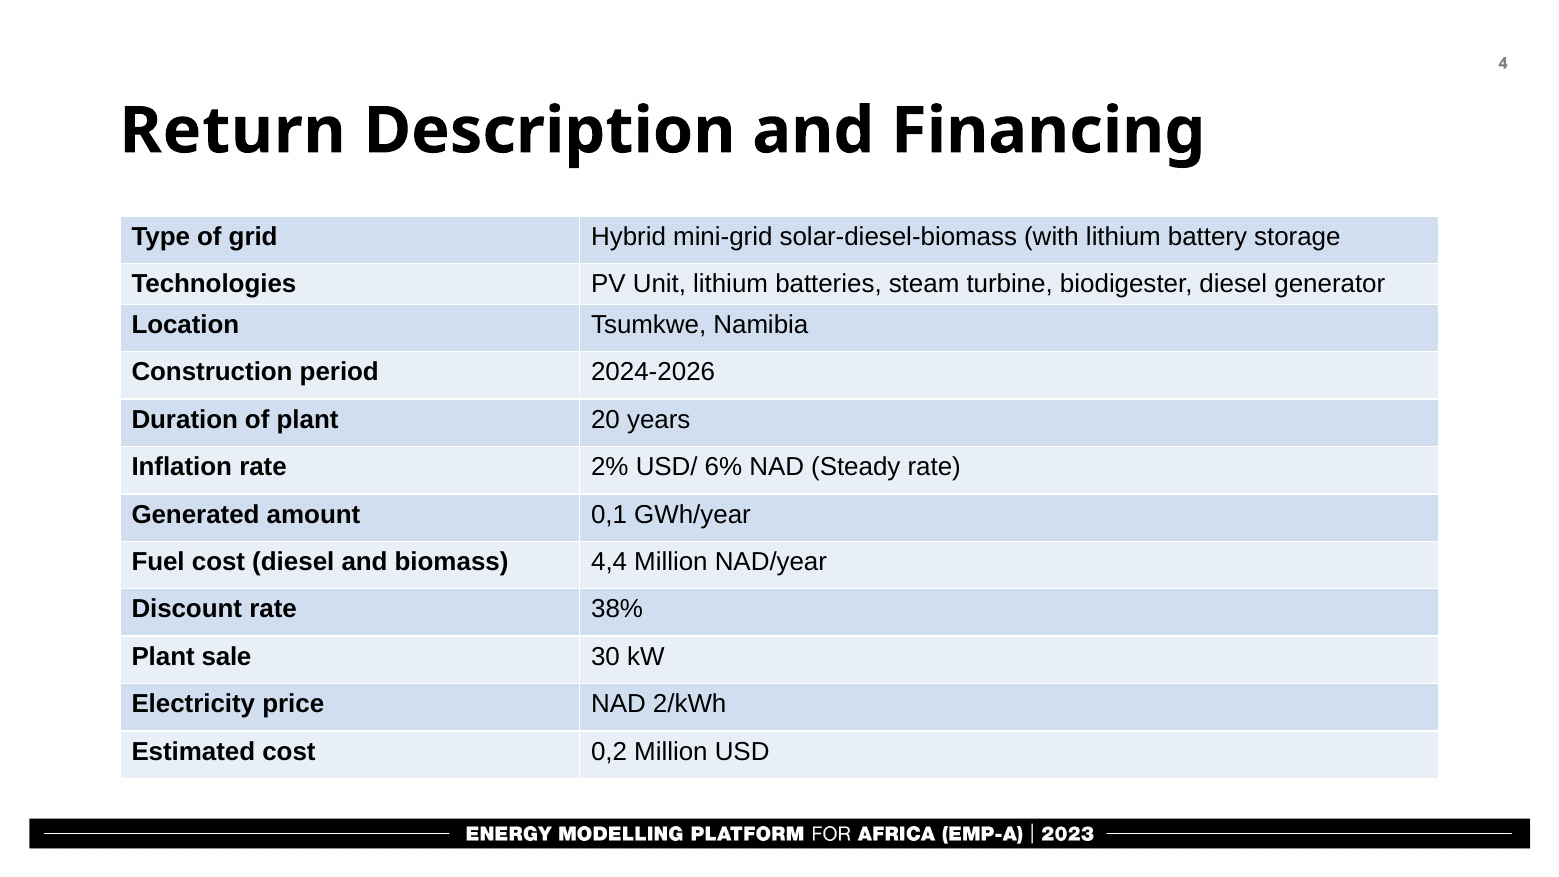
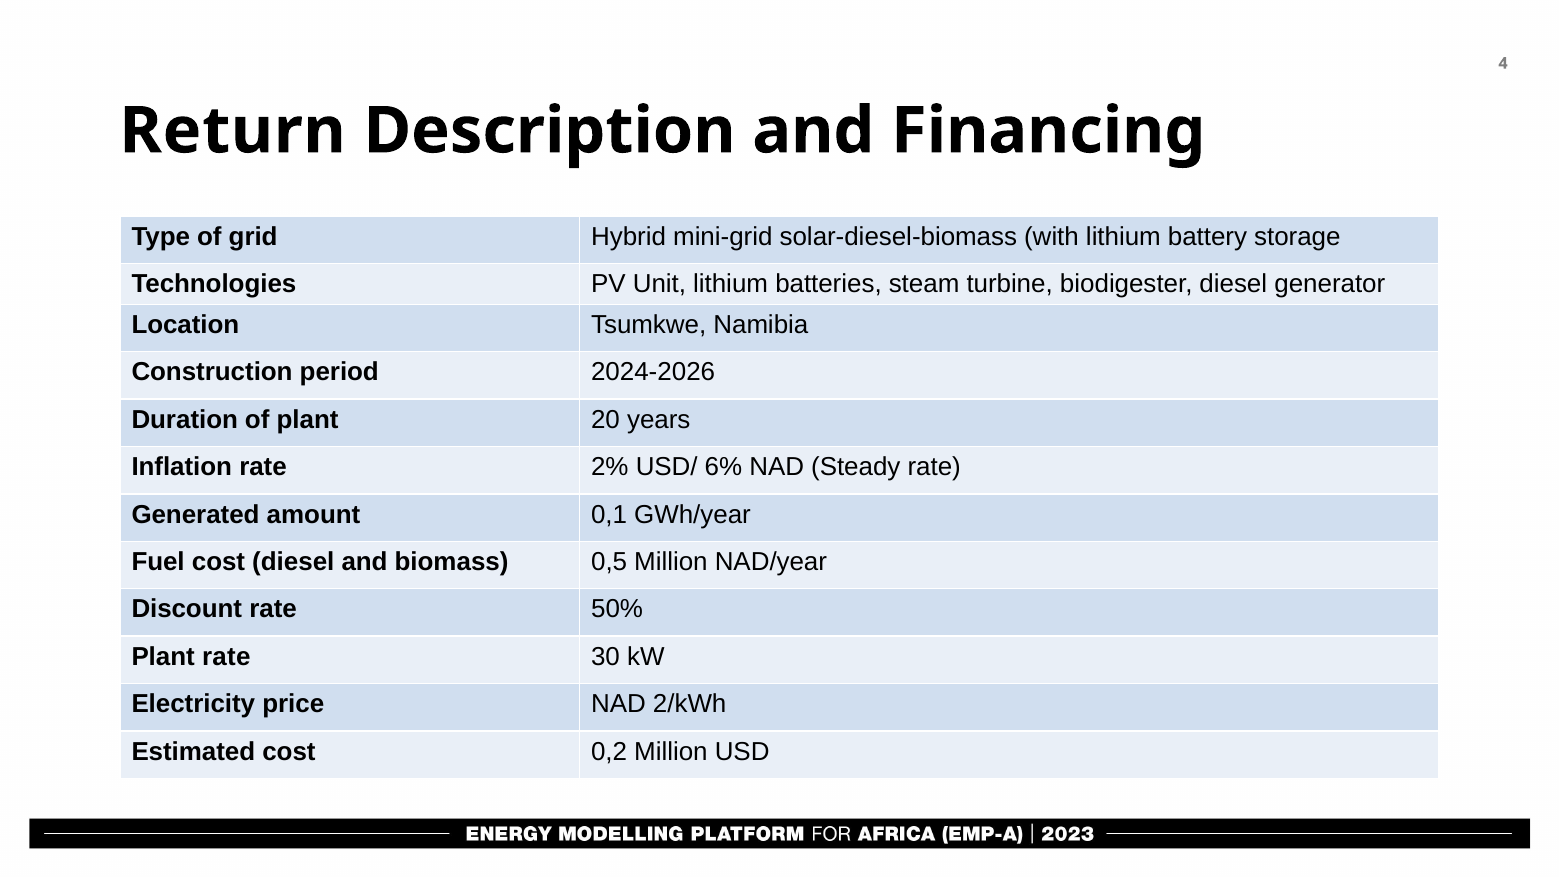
4,4: 4,4 -> 0,5
38%: 38% -> 50%
Plant sale: sale -> rate
